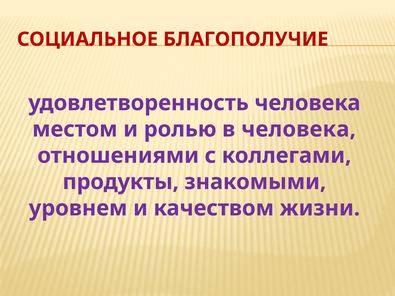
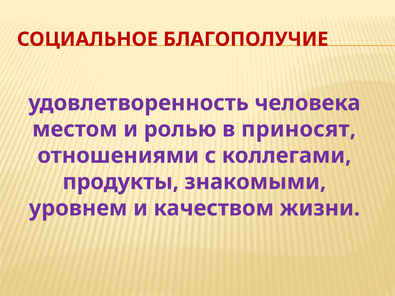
в человека: человека -> приносят
